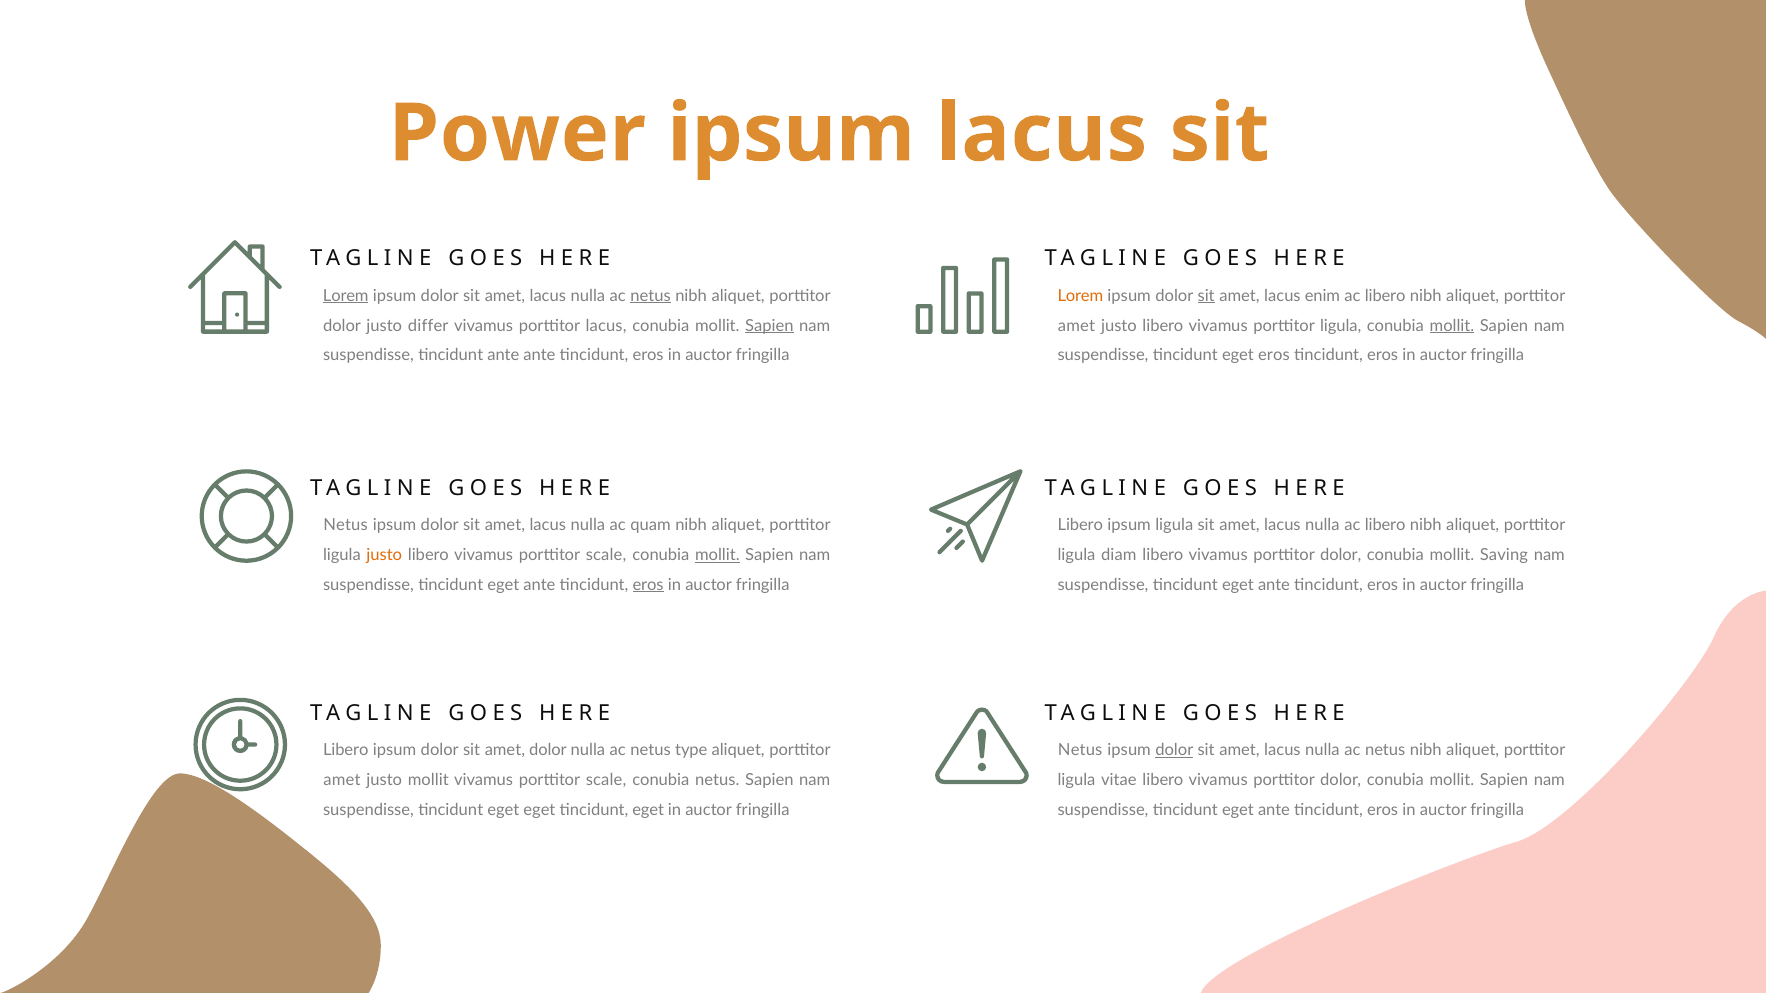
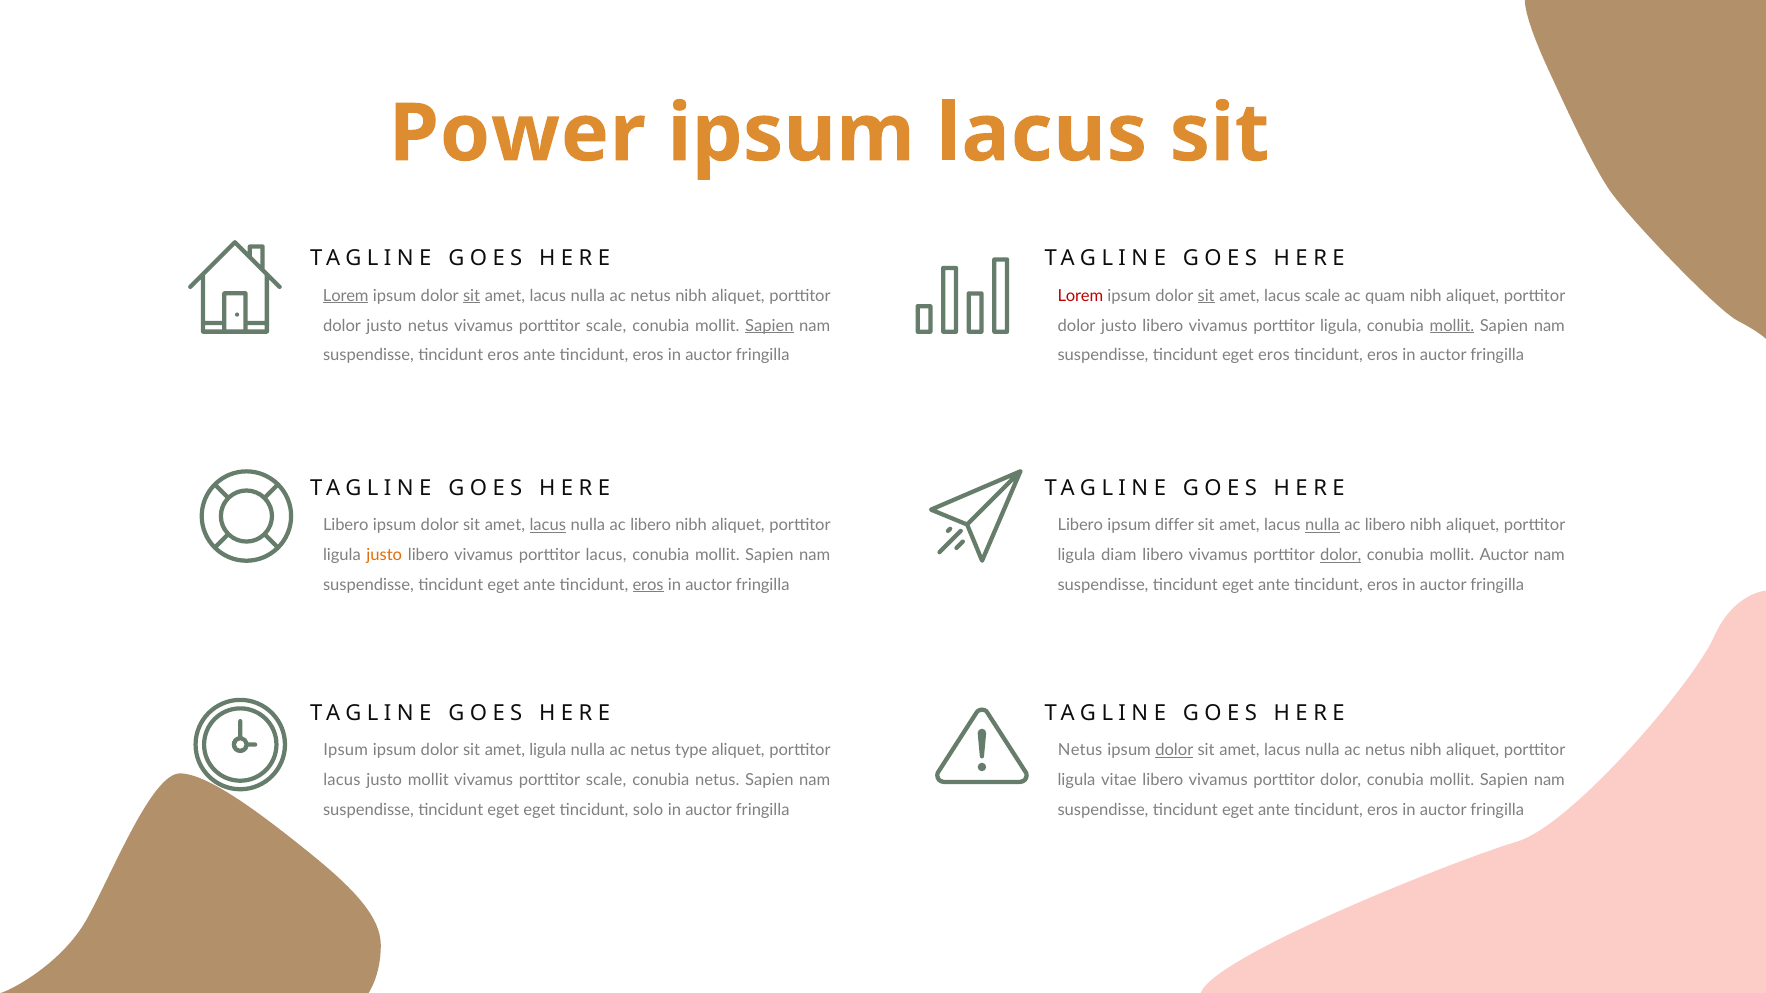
sit at (472, 296) underline: none -> present
netus at (651, 296) underline: present -> none
Lorem at (1080, 296) colour: orange -> red
lacus enim: enim -> scale
libero at (1385, 296): libero -> quam
justo differ: differ -> netus
lacus at (606, 326): lacus -> scale
amet at (1076, 326): amet -> dolor
suspendisse tincidunt ante: ante -> eros
Netus at (346, 525): Netus -> Libero
lacus at (548, 525) underline: none -> present
quam at (651, 525): quam -> libero
ipsum ligula: ligula -> differ
nulla at (1322, 525) underline: none -> present
libero vivamus porttitor scale: scale -> lacus
mollit at (717, 555) underline: present -> none
dolor at (1341, 555) underline: none -> present
mollit Saving: Saving -> Auctor
Libero at (346, 751): Libero -> Ipsum
amet dolor: dolor -> ligula
amet at (342, 781): amet -> lacus
eget at (648, 811): eget -> solo
